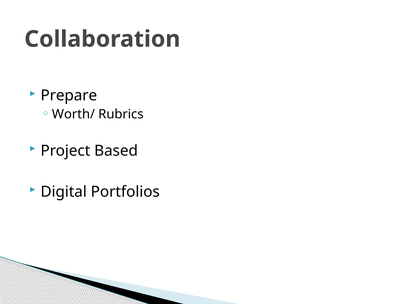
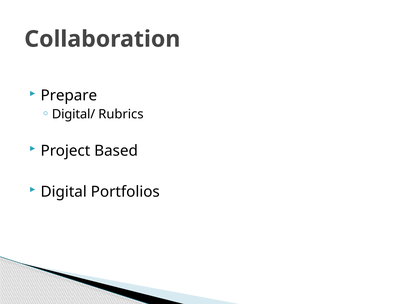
Worth/: Worth/ -> Digital/
